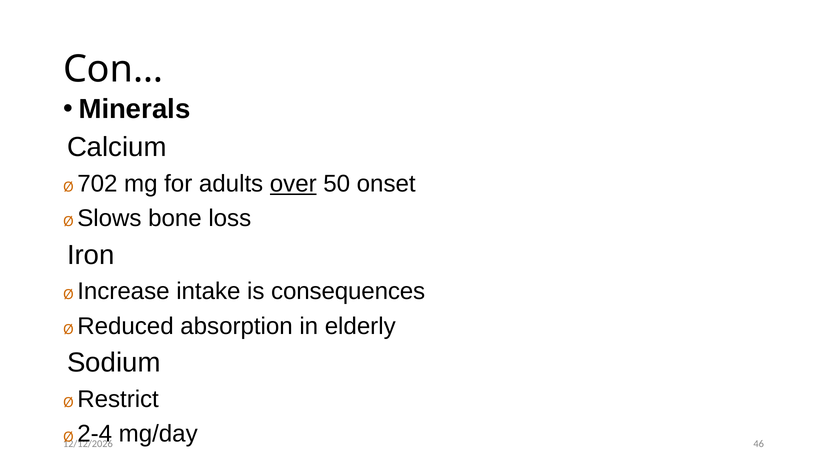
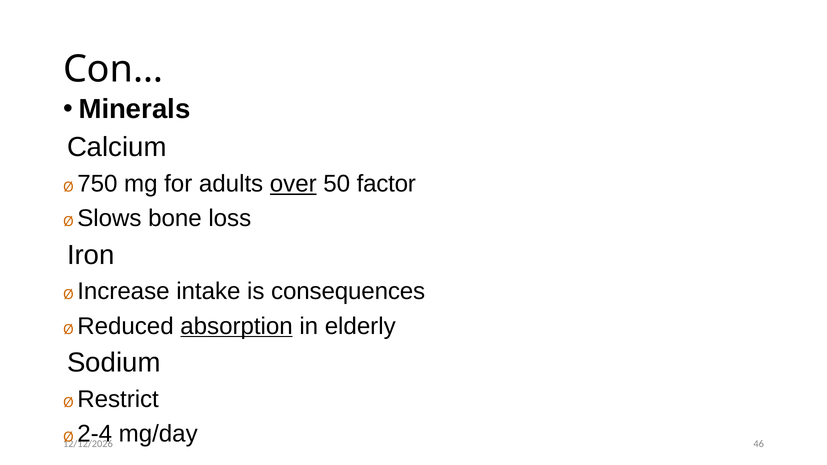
702: 702 -> 750
onset: onset -> factor
absorption underline: none -> present
